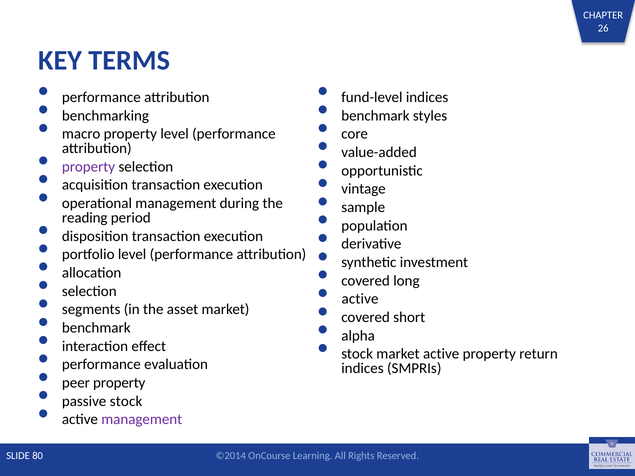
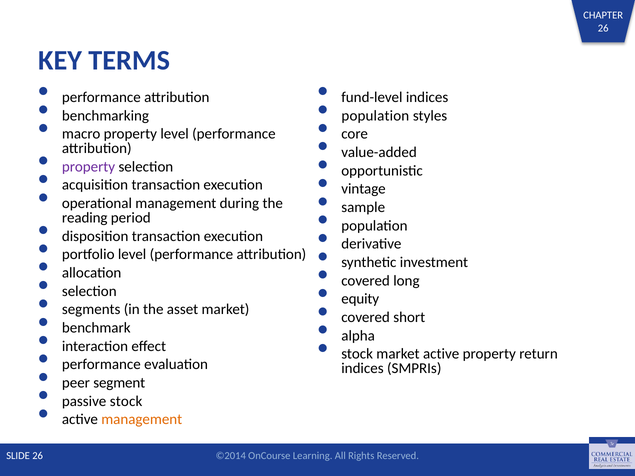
benchmark at (375, 116): benchmark -> population
active at (360, 299): active -> equity
peer property: property -> segment
management at (142, 420) colour: purple -> orange
SLIDE 80: 80 -> 26
